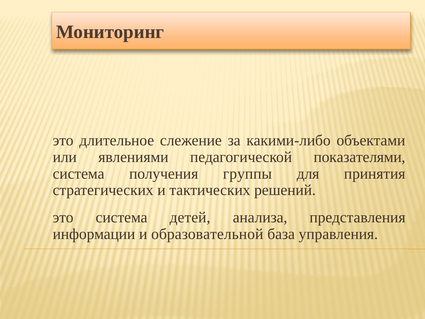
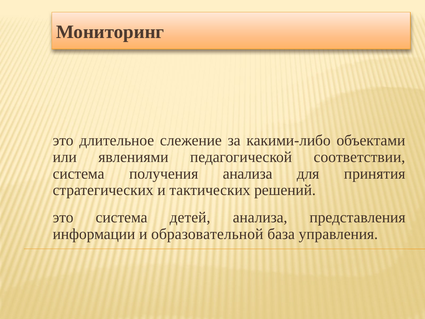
показателями: показателями -> соответствии
получения группы: группы -> анализа
